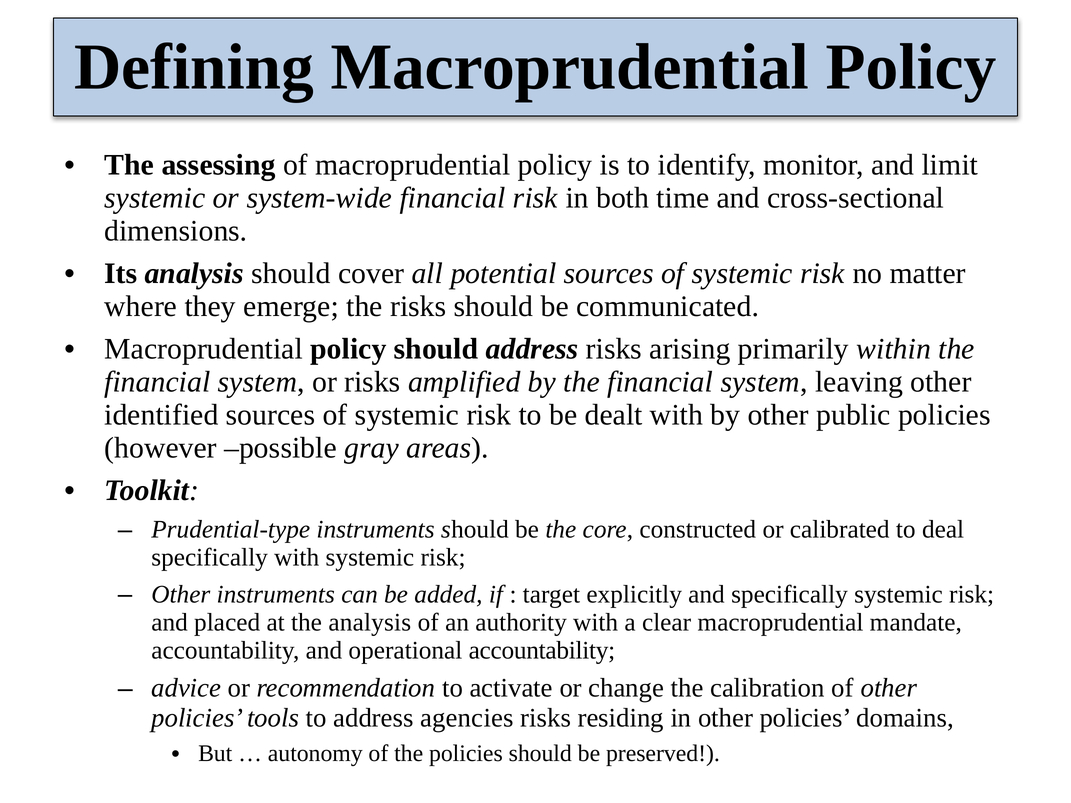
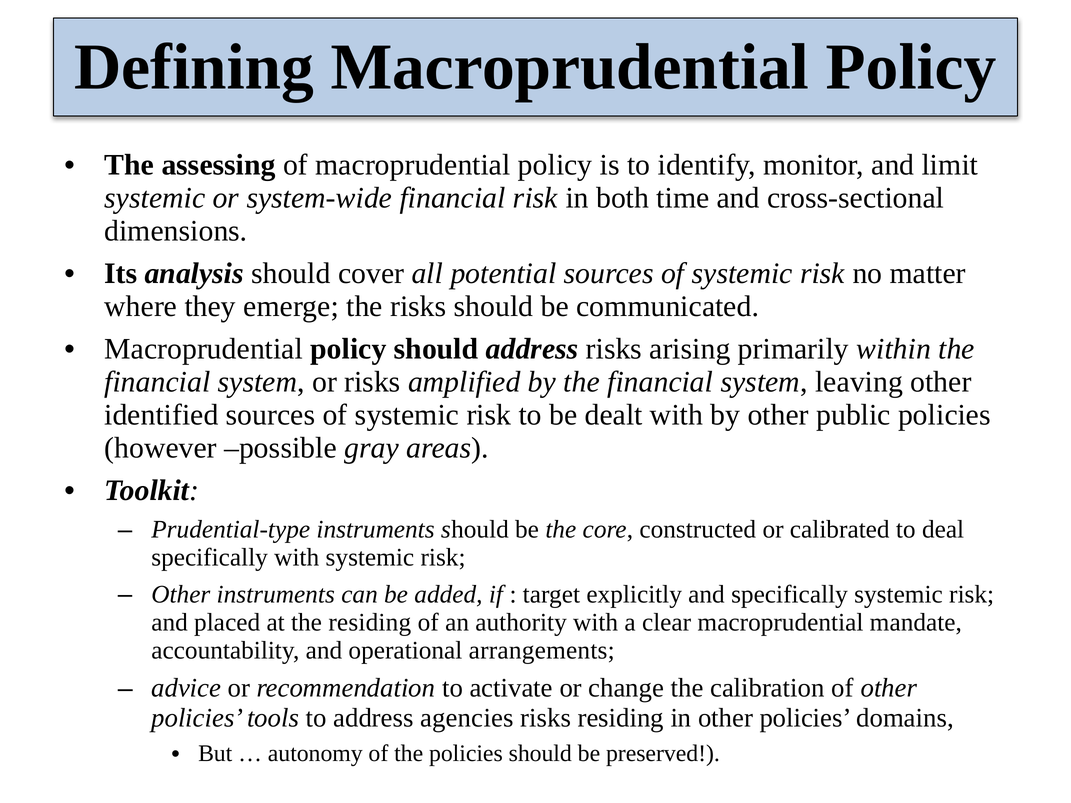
the analysis: analysis -> residing
operational accountability: accountability -> arrangements
